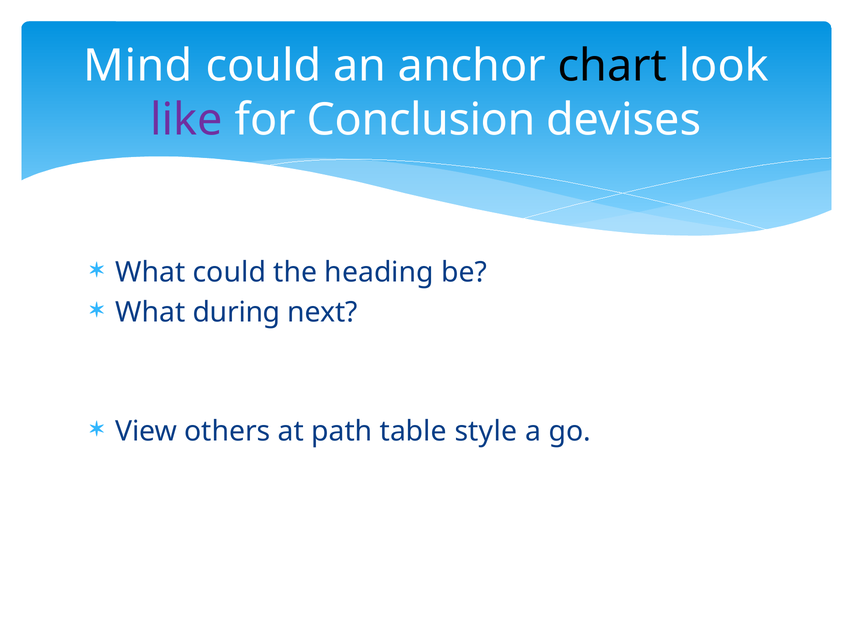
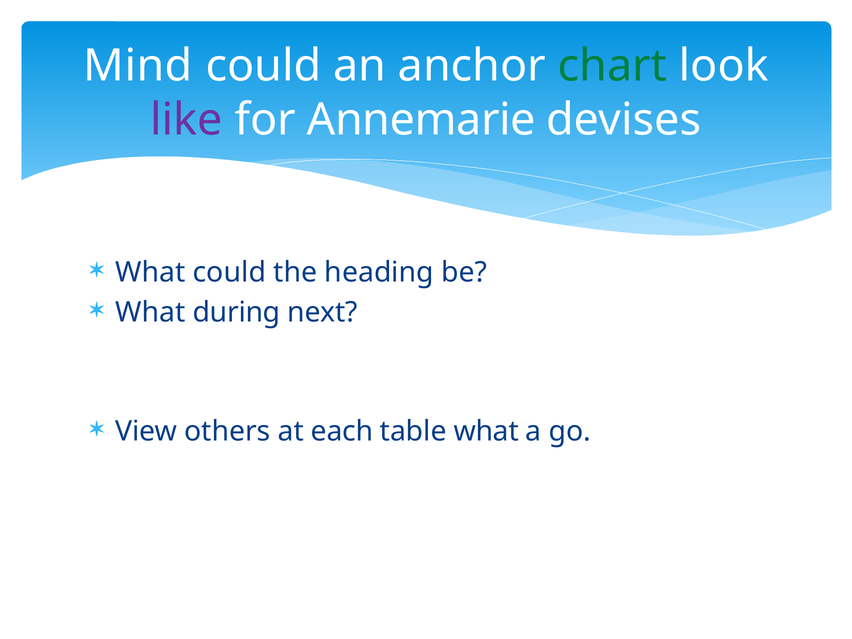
chart colour: black -> green
Conclusion: Conclusion -> Annemarie
path: path -> each
table style: style -> what
